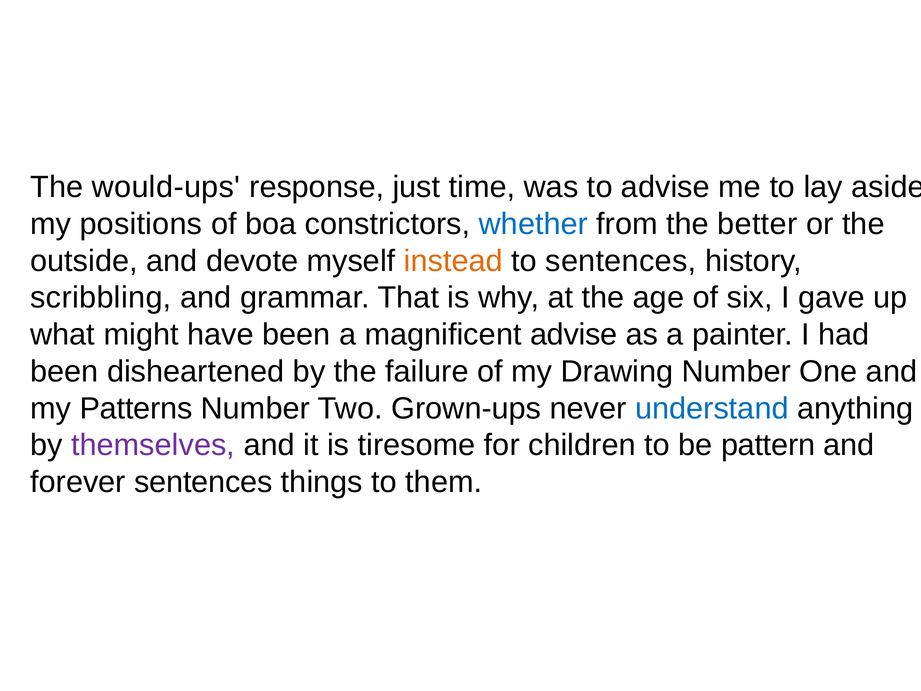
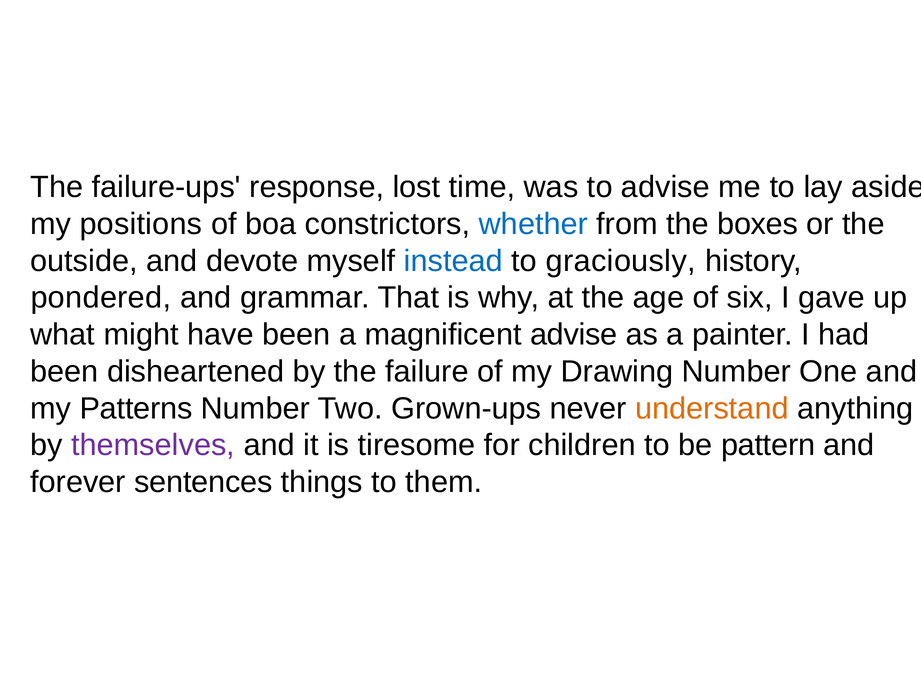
would-ups: would-ups -> failure-ups
just: just -> lost
better: better -> boxes
instead colour: orange -> blue
to sentences: sentences -> graciously
scribbling: scribbling -> pondered
understand colour: blue -> orange
